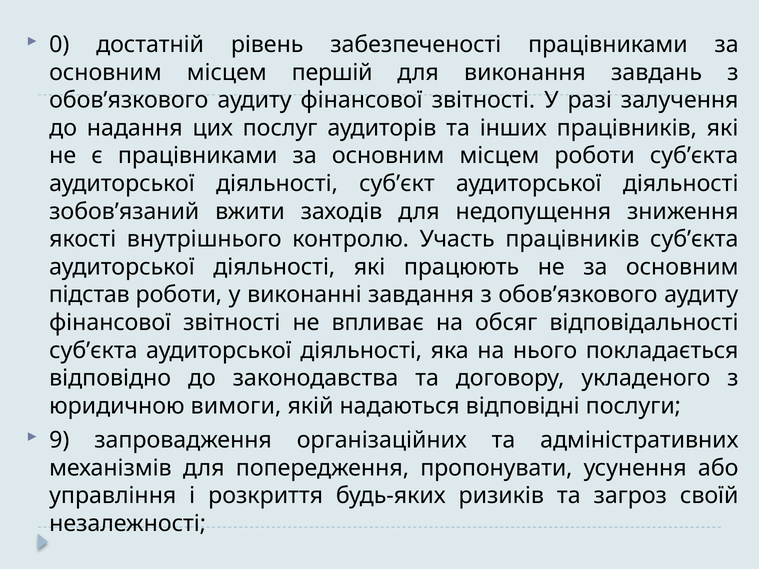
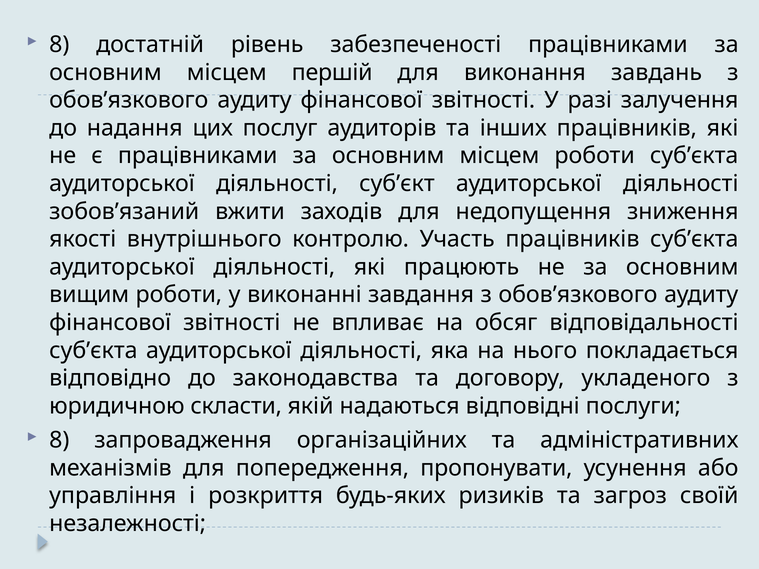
0 at (59, 45): 0 -> 8
підстав: підстав -> вищим
вимоги: вимоги -> скласти
9 at (59, 440): 9 -> 8
